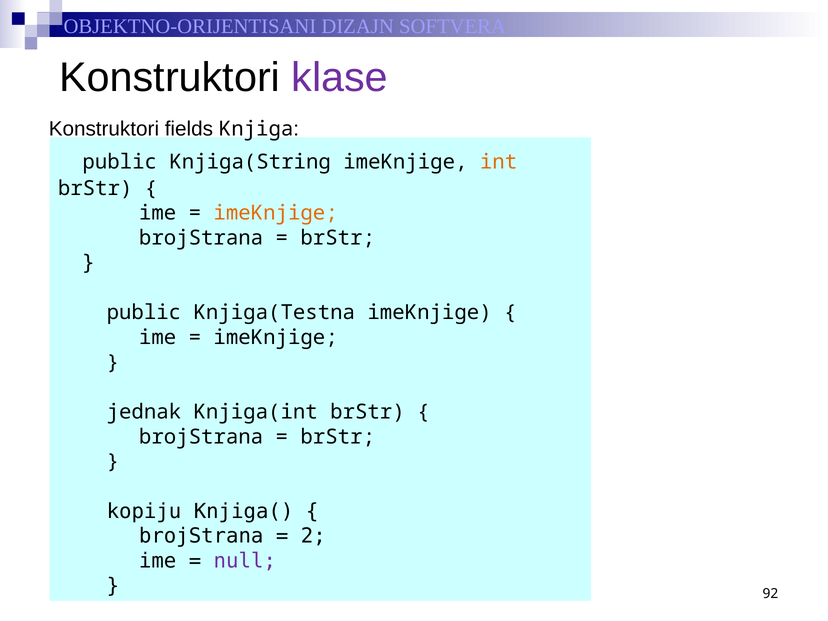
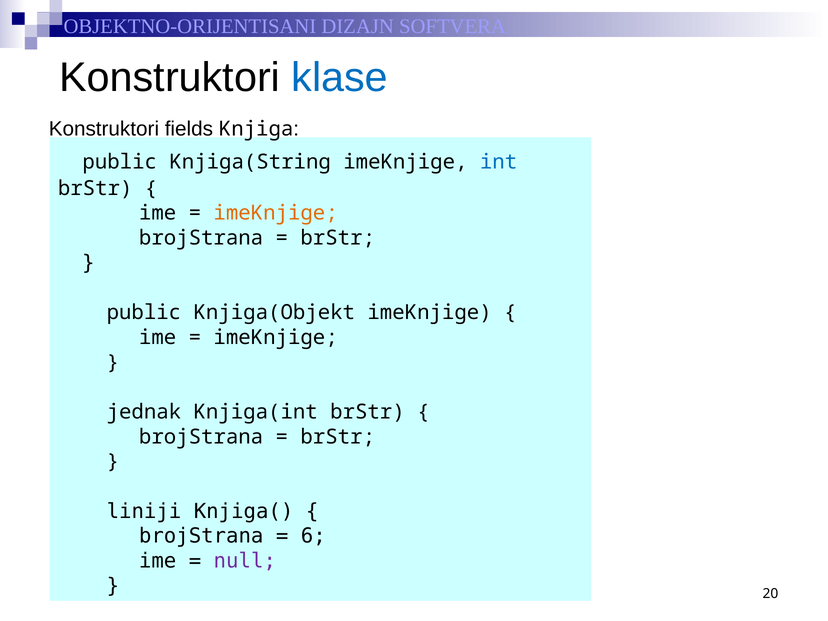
klase colour: purple -> blue
int colour: orange -> blue
Knjiga(Testna: Knjiga(Testna -> Knjiga(Objekt
kopiju: kopiju -> liniji
2: 2 -> 6
92: 92 -> 20
